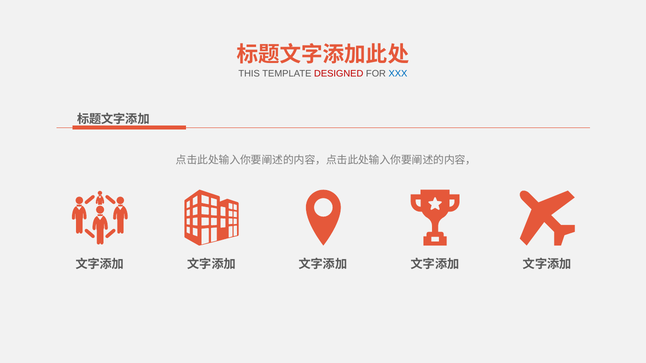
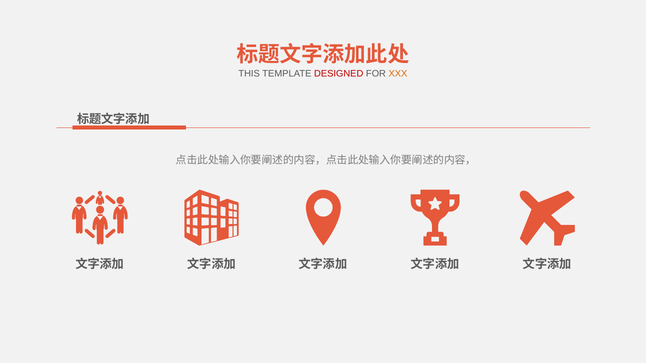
XXX colour: blue -> orange
